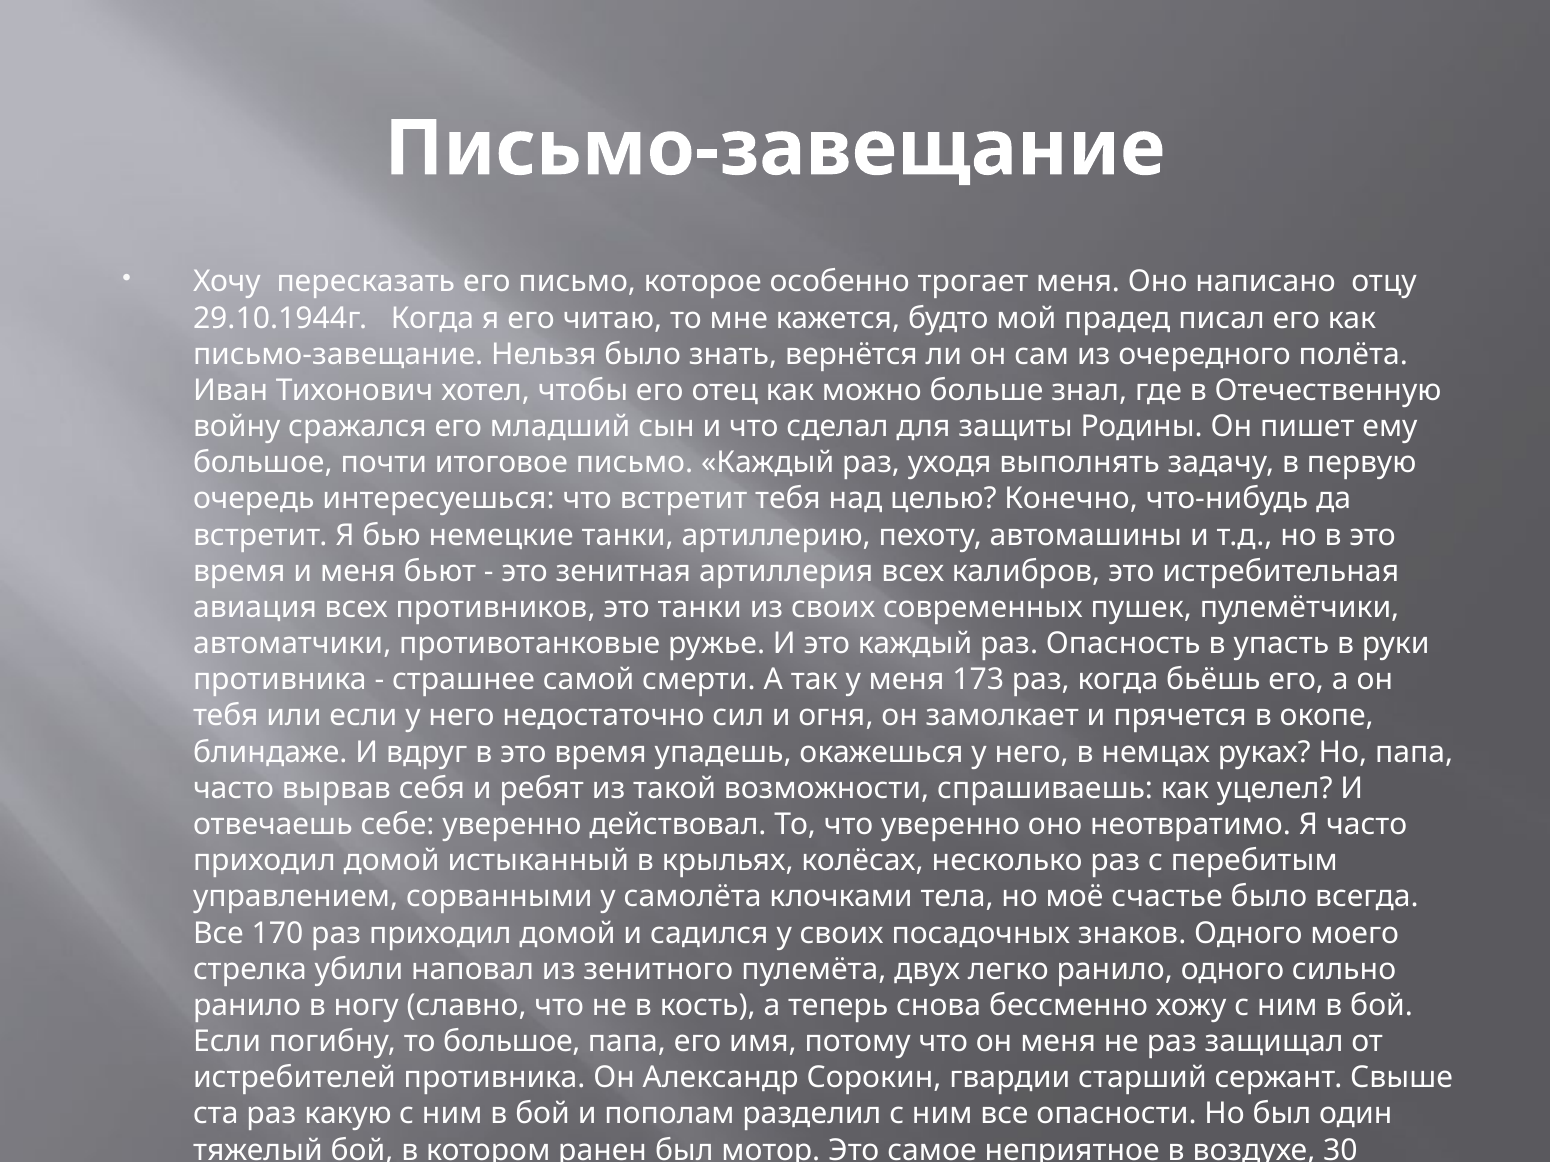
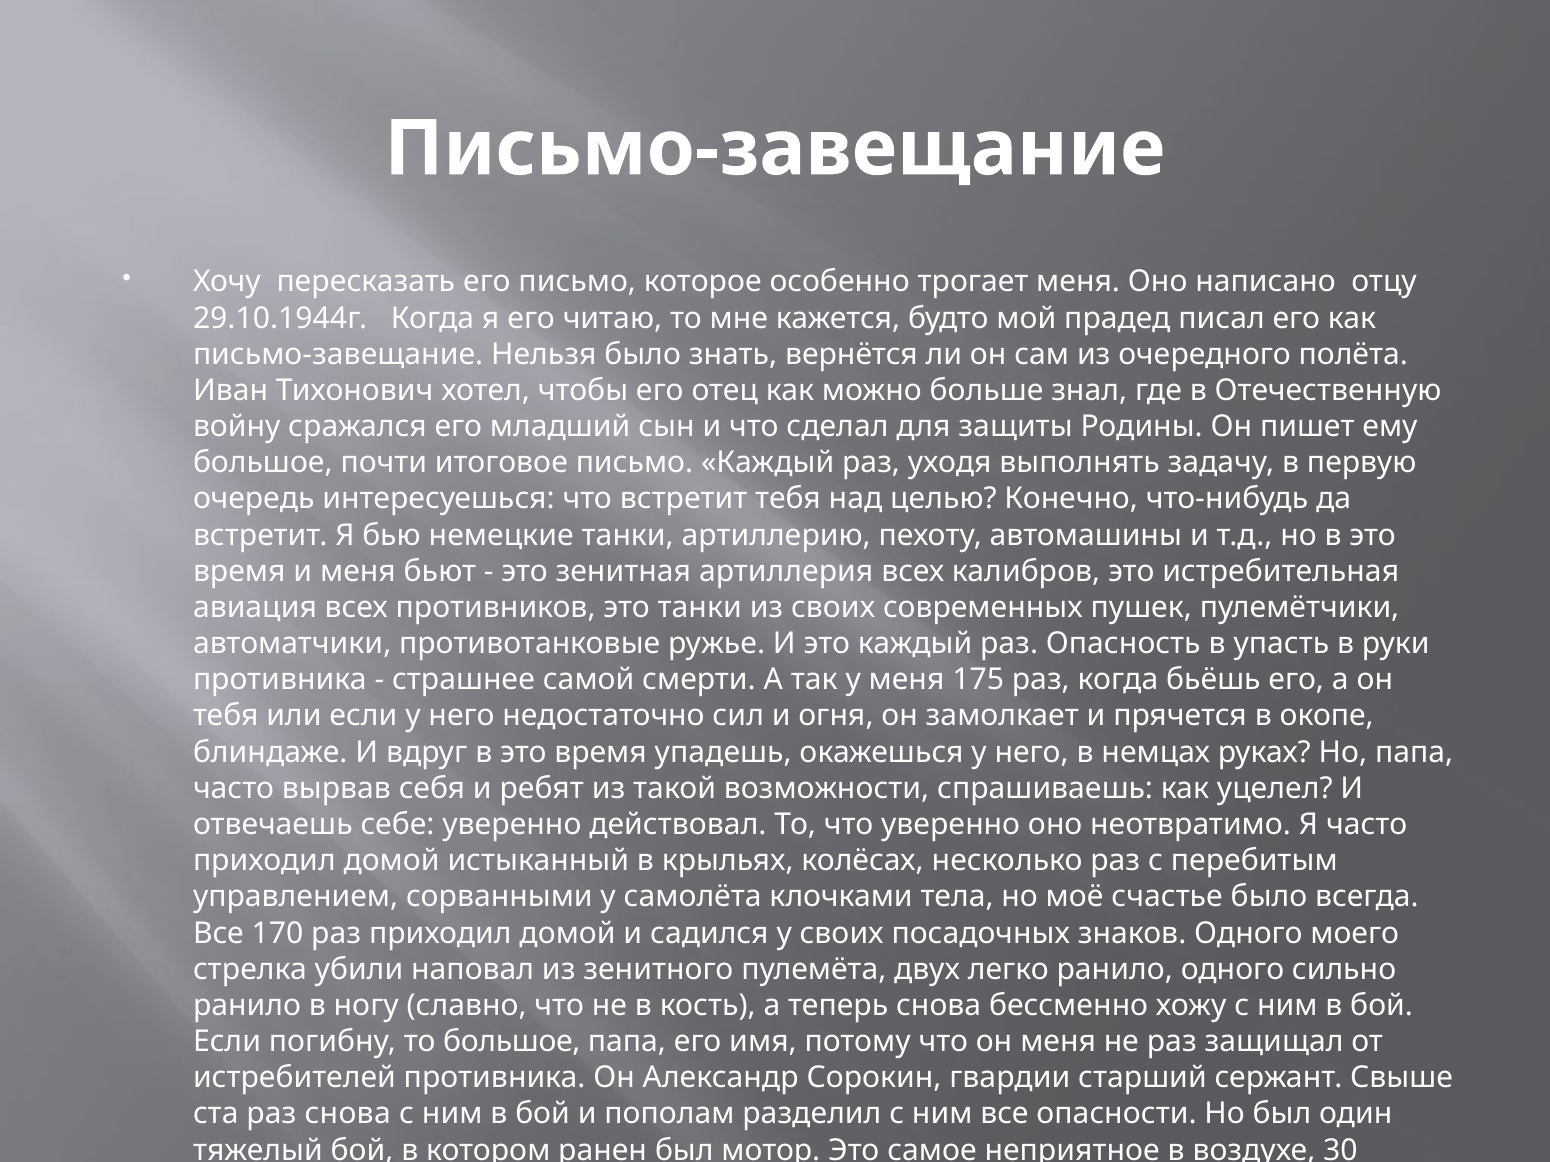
173: 173 -> 175
раз какую: какую -> снова
